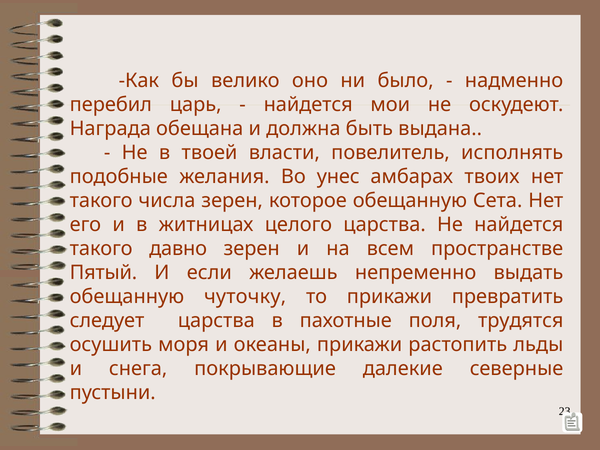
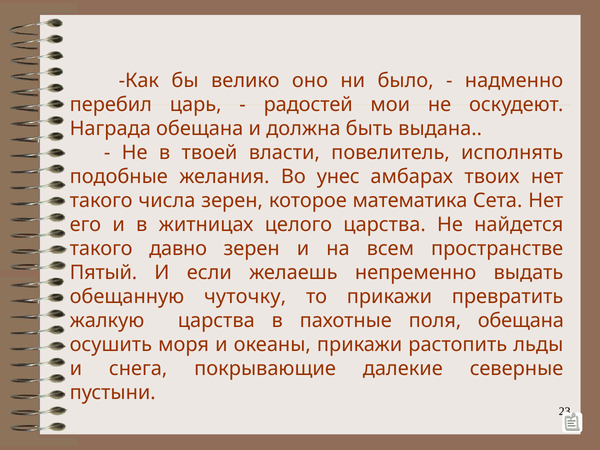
найдется at (308, 105): найдется -> радостей
которое обещанную: обещанную -> математика
следует: следует -> жалкую
поля трудятся: трудятся -> обещана
